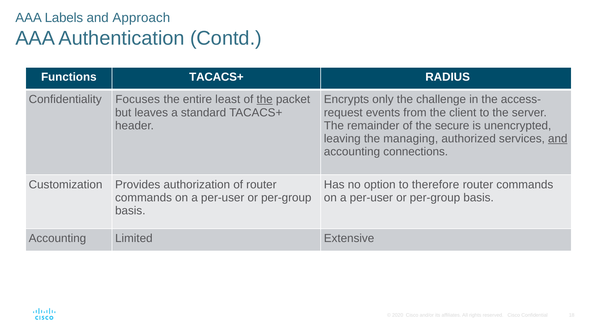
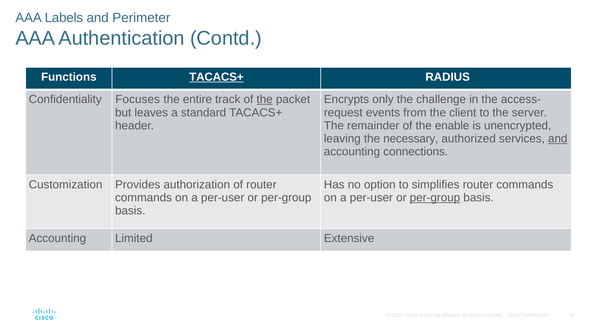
Approach: Approach -> Perimeter
TACACS+ at (216, 77) underline: none -> present
least: least -> track
secure: secure -> enable
managing: managing -> necessary
therefore: therefore -> simplifies
per-group at (435, 197) underline: none -> present
